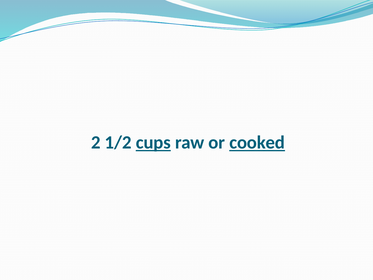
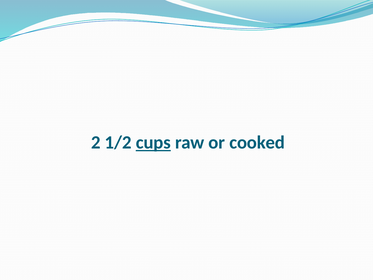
cooked underline: present -> none
